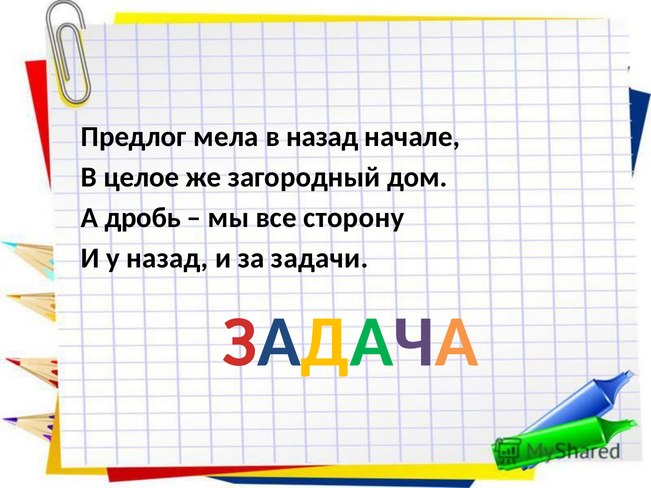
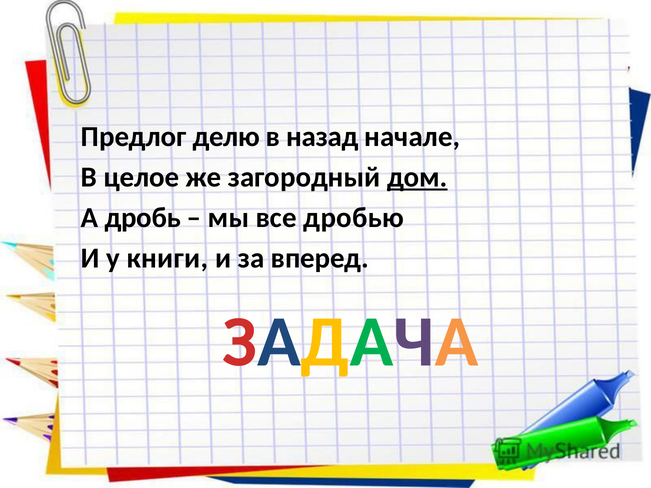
мела: мела -> делю
дом underline: none -> present
сторону: сторону -> дробью
у назад: назад -> книги
задачи: задачи -> вперед
